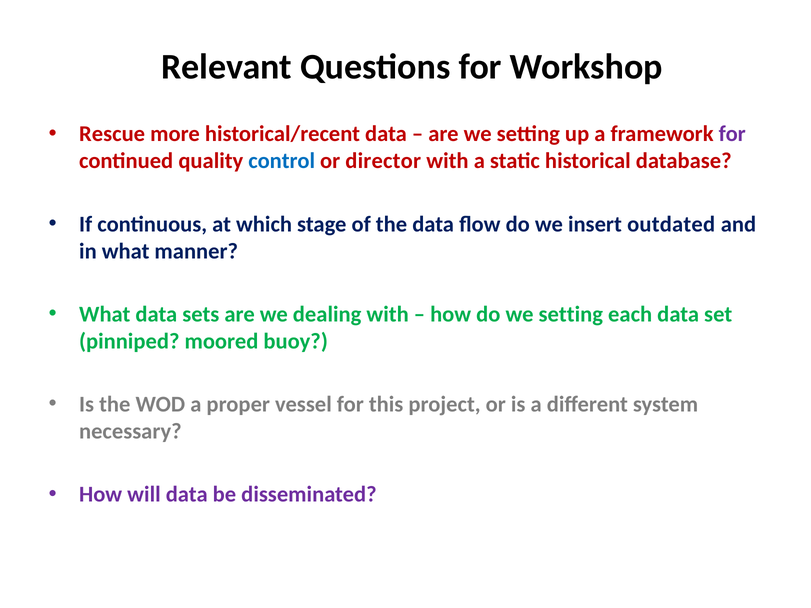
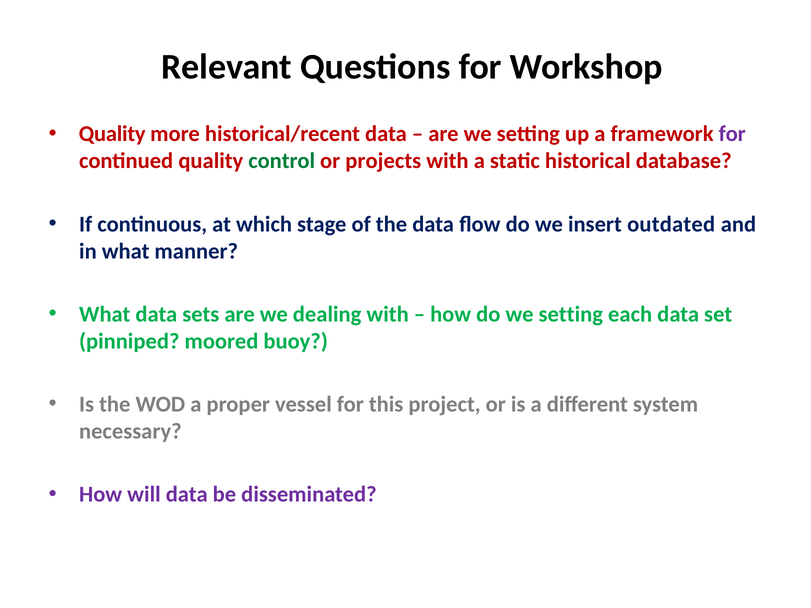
Rescue at (112, 134): Rescue -> Quality
control colour: blue -> green
director: director -> projects
